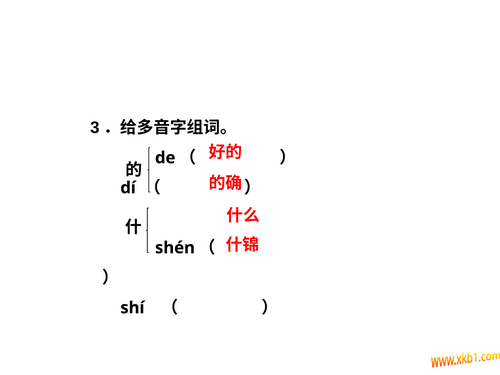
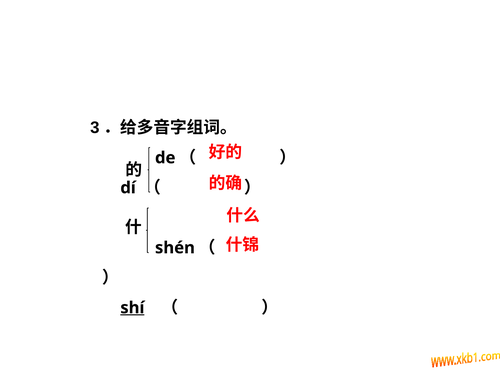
shí underline: none -> present
